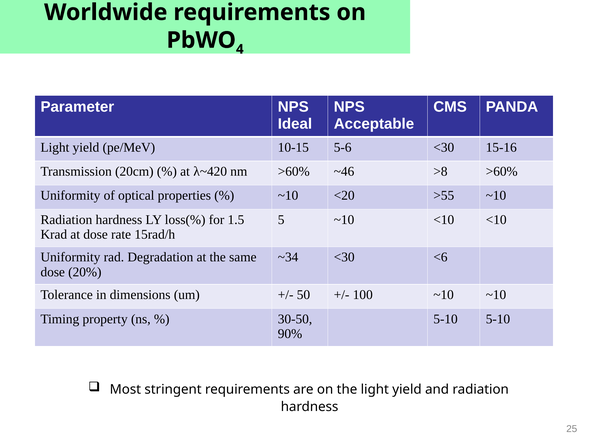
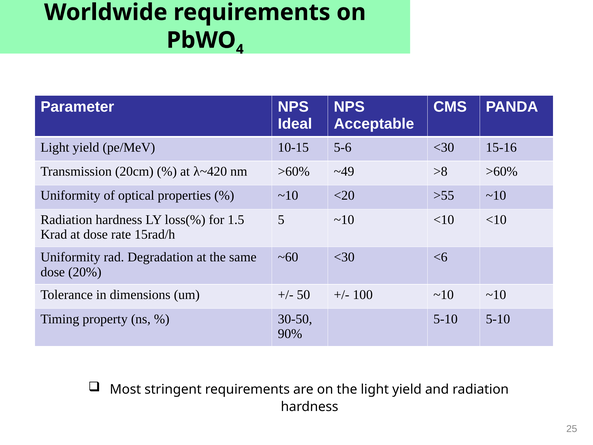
~46: ~46 -> ~49
~34: ~34 -> ~60
